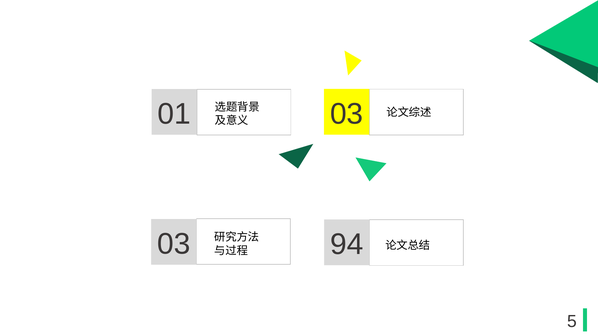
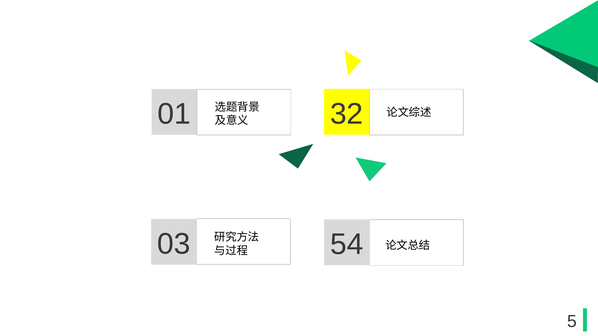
03 at (347, 114): 03 -> 32
94: 94 -> 54
